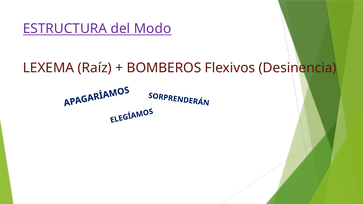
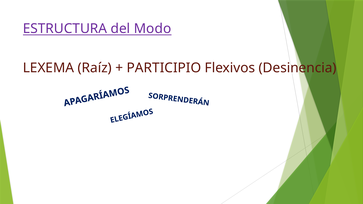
BOMBEROS: BOMBEROS -> PARTICIPIO
